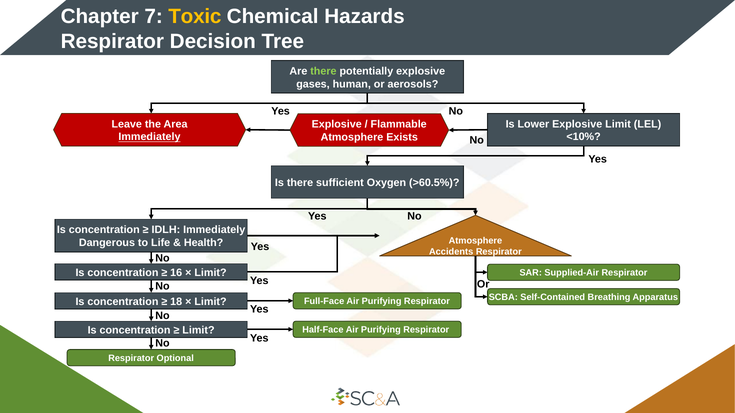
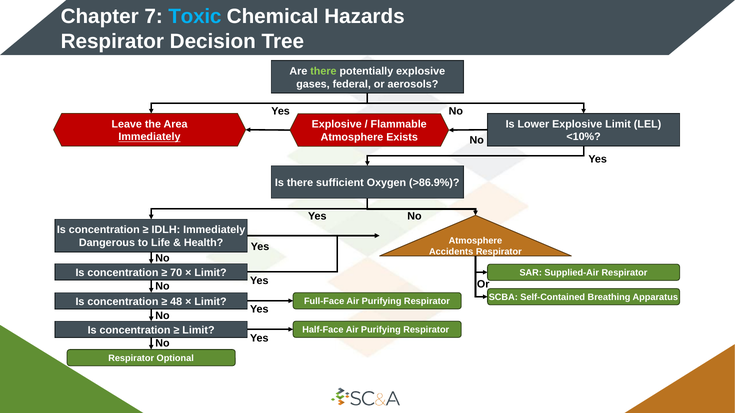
Toxic colour: yellow -> light blue
human: human -> federal
>60.5%: >60.5% -> >86.9%
16: 16 -> 70
18: 18 -> 48
